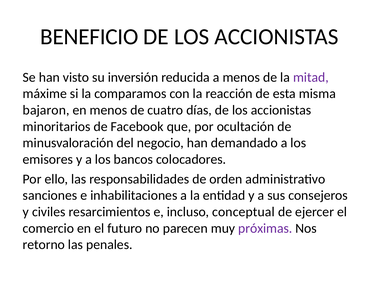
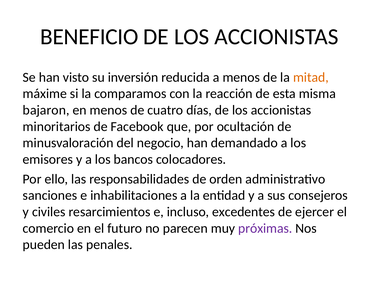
mitad colour: purple -> orange
conceptual: conceptual -> excedentes
retorno: retorno -> pueden
